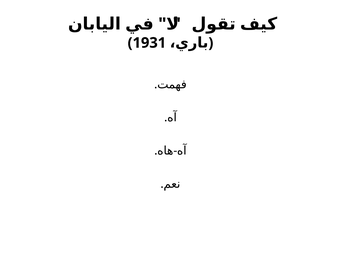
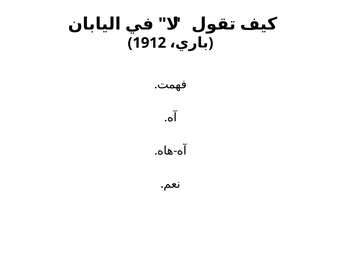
1931: 1931 -> 1912
